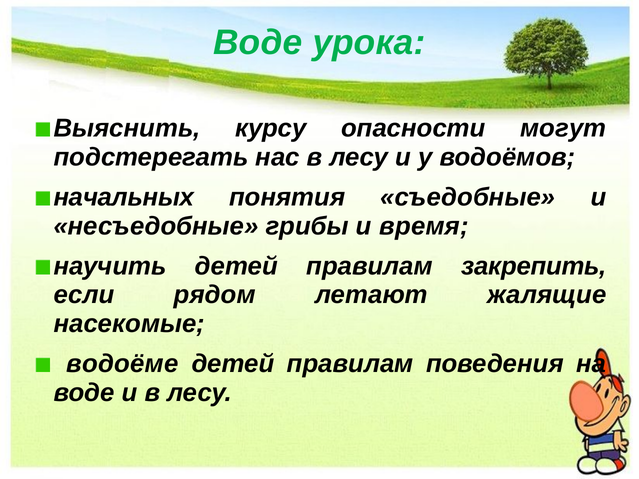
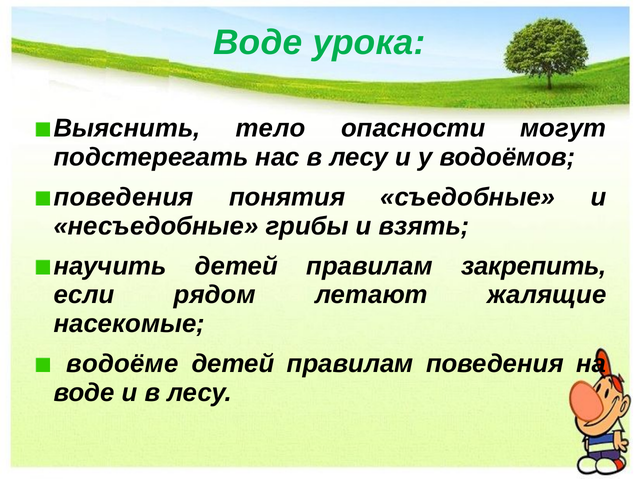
курсу: курсу -> тело
начальных at (124, 197): начальных -> поведения
время: время -> взять
